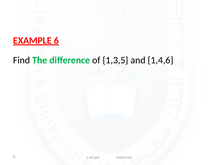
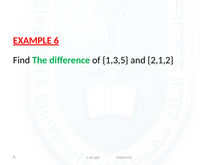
1,4,6: 1,4,6 -> 2,1,2
